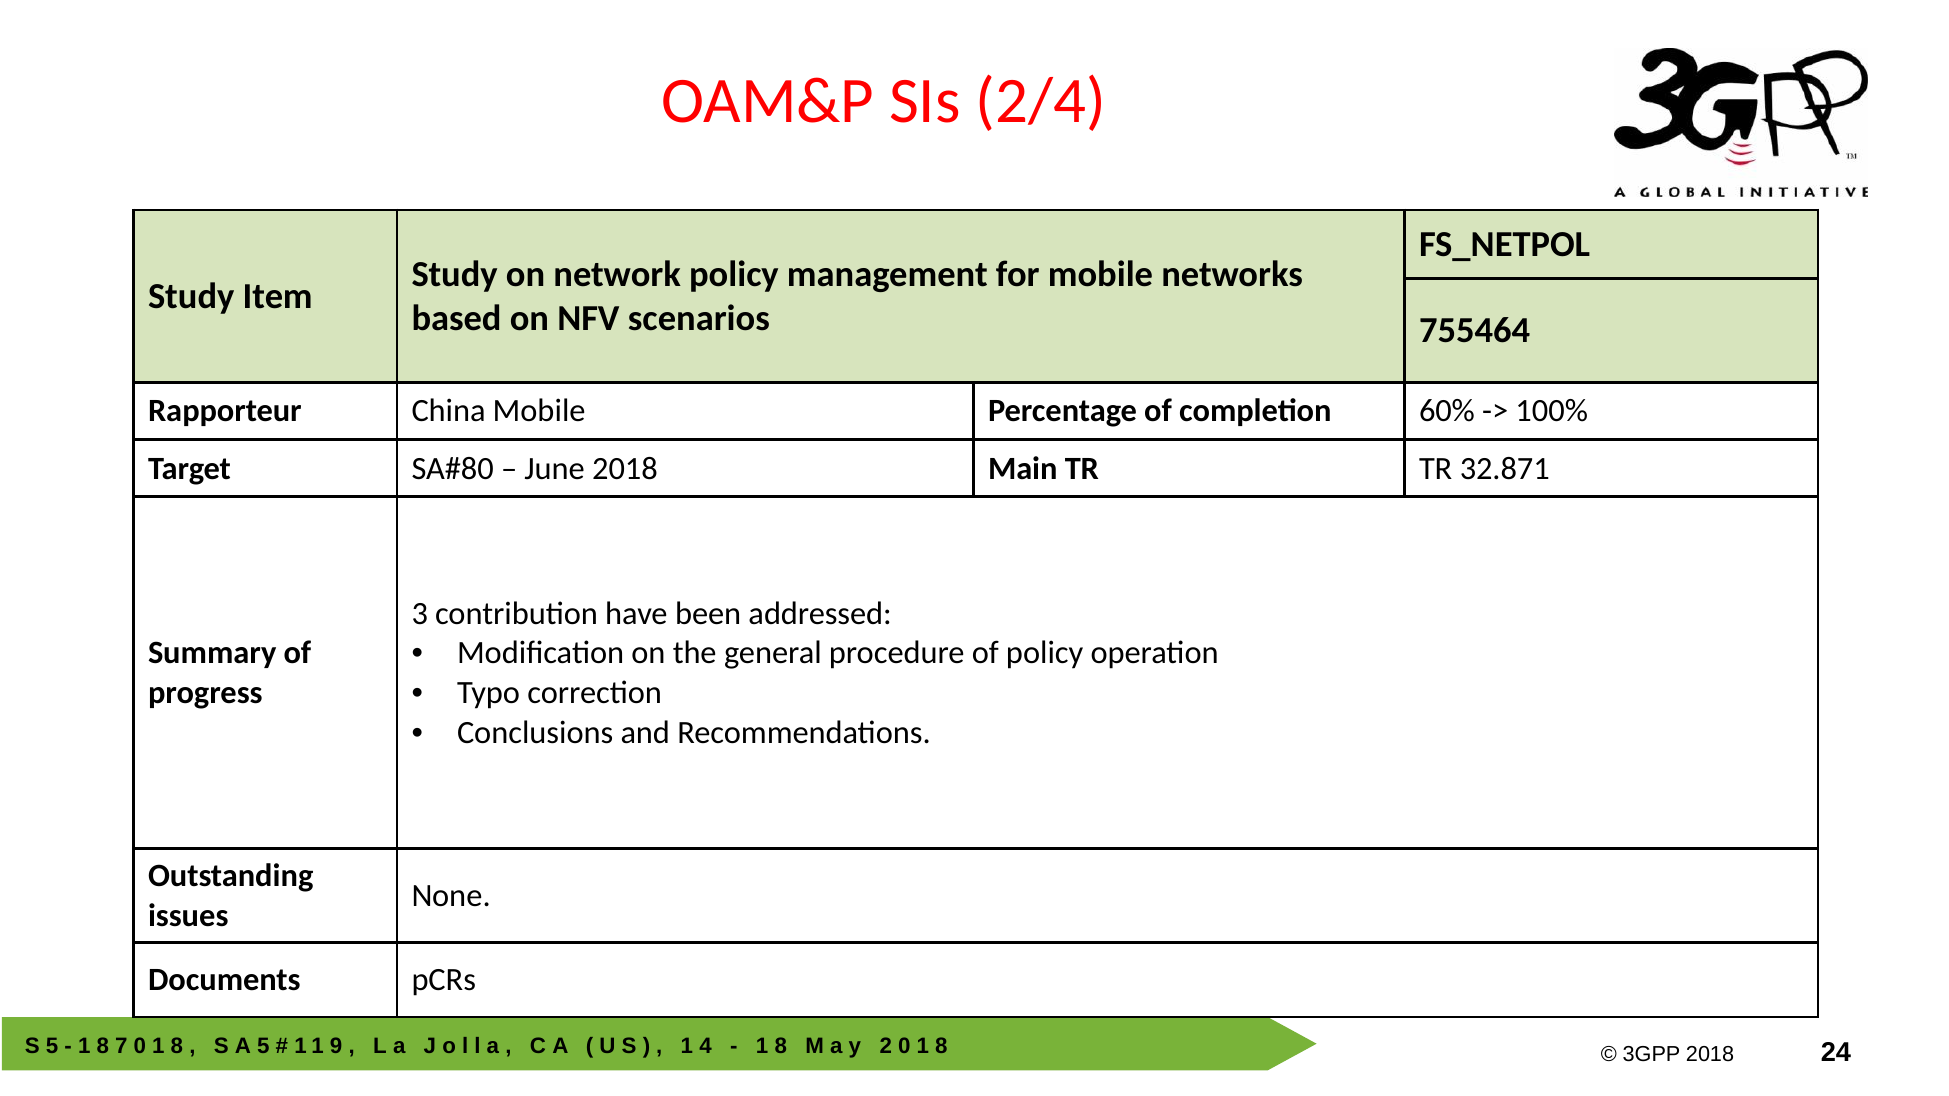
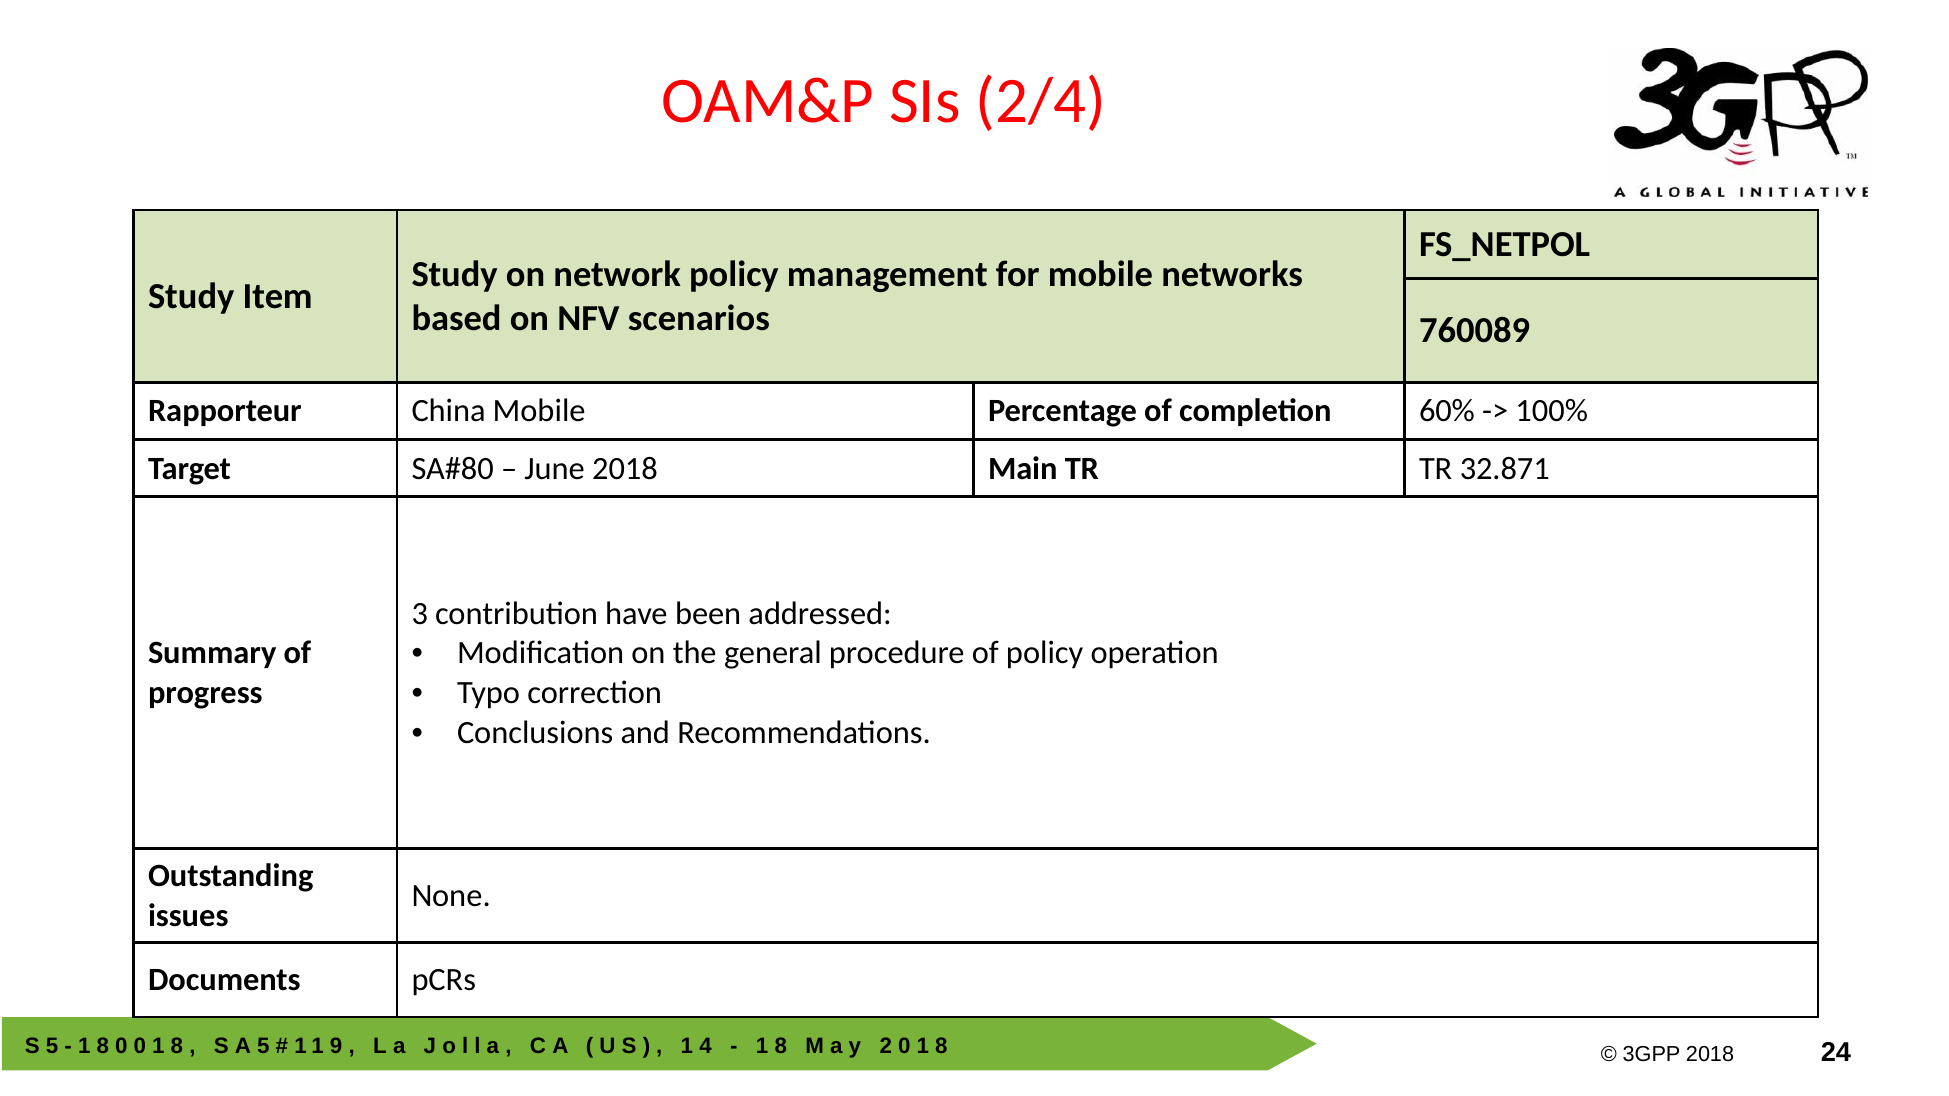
755464: 755464 -> 760089
7 at (121, 1047): 7 -> 0
